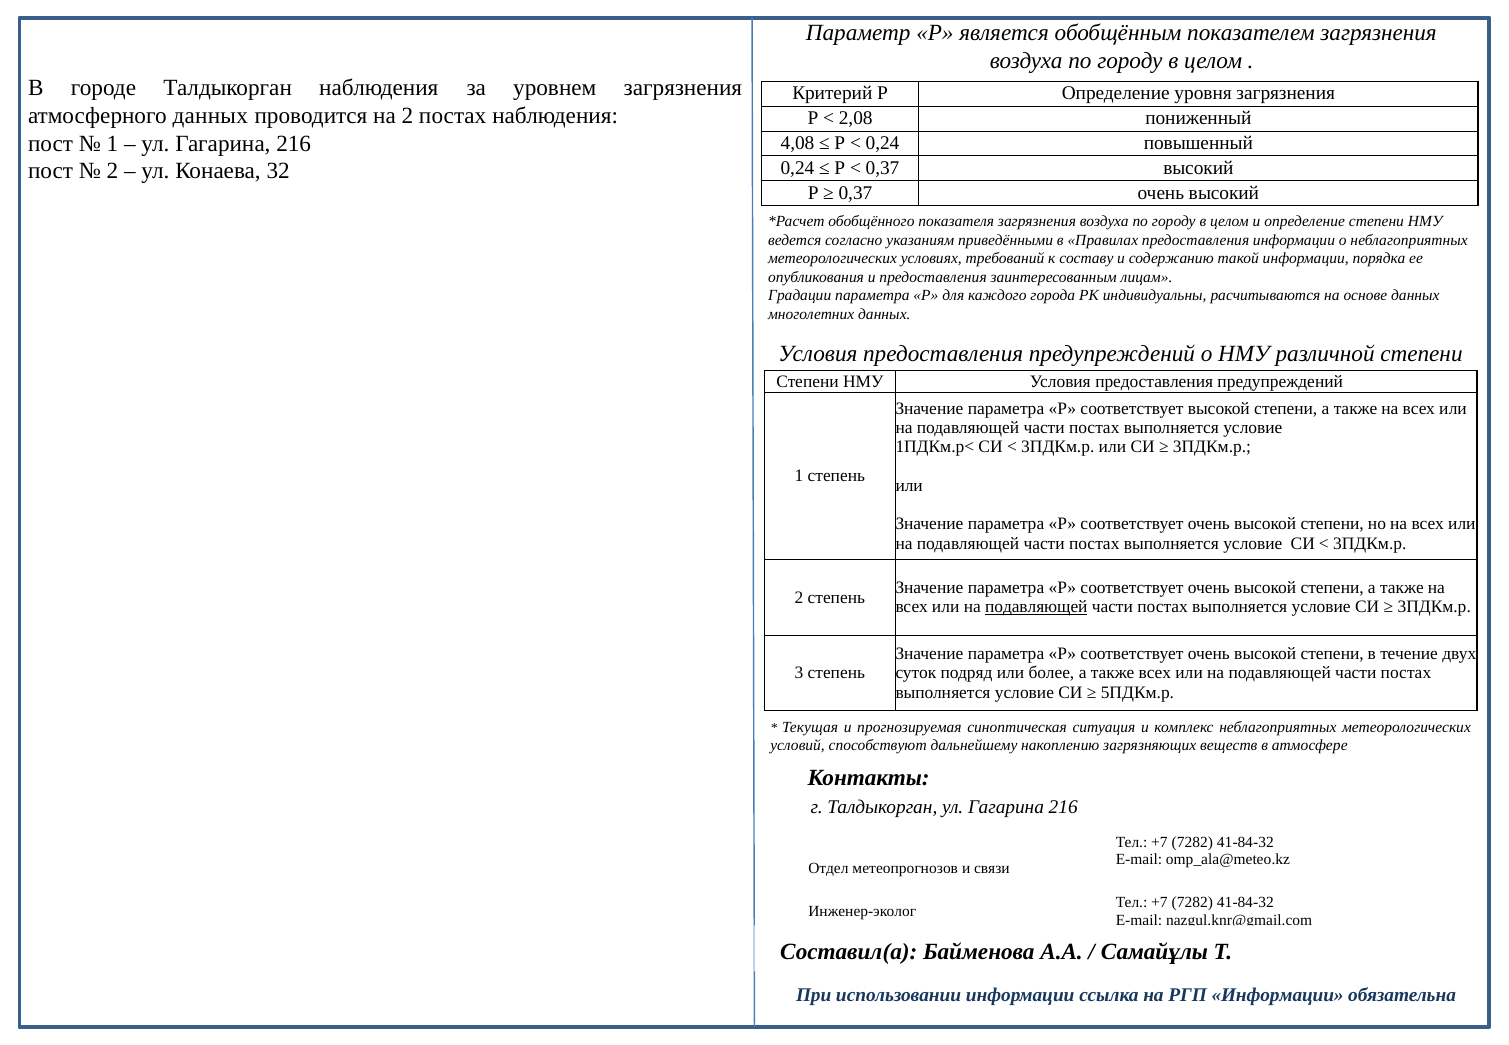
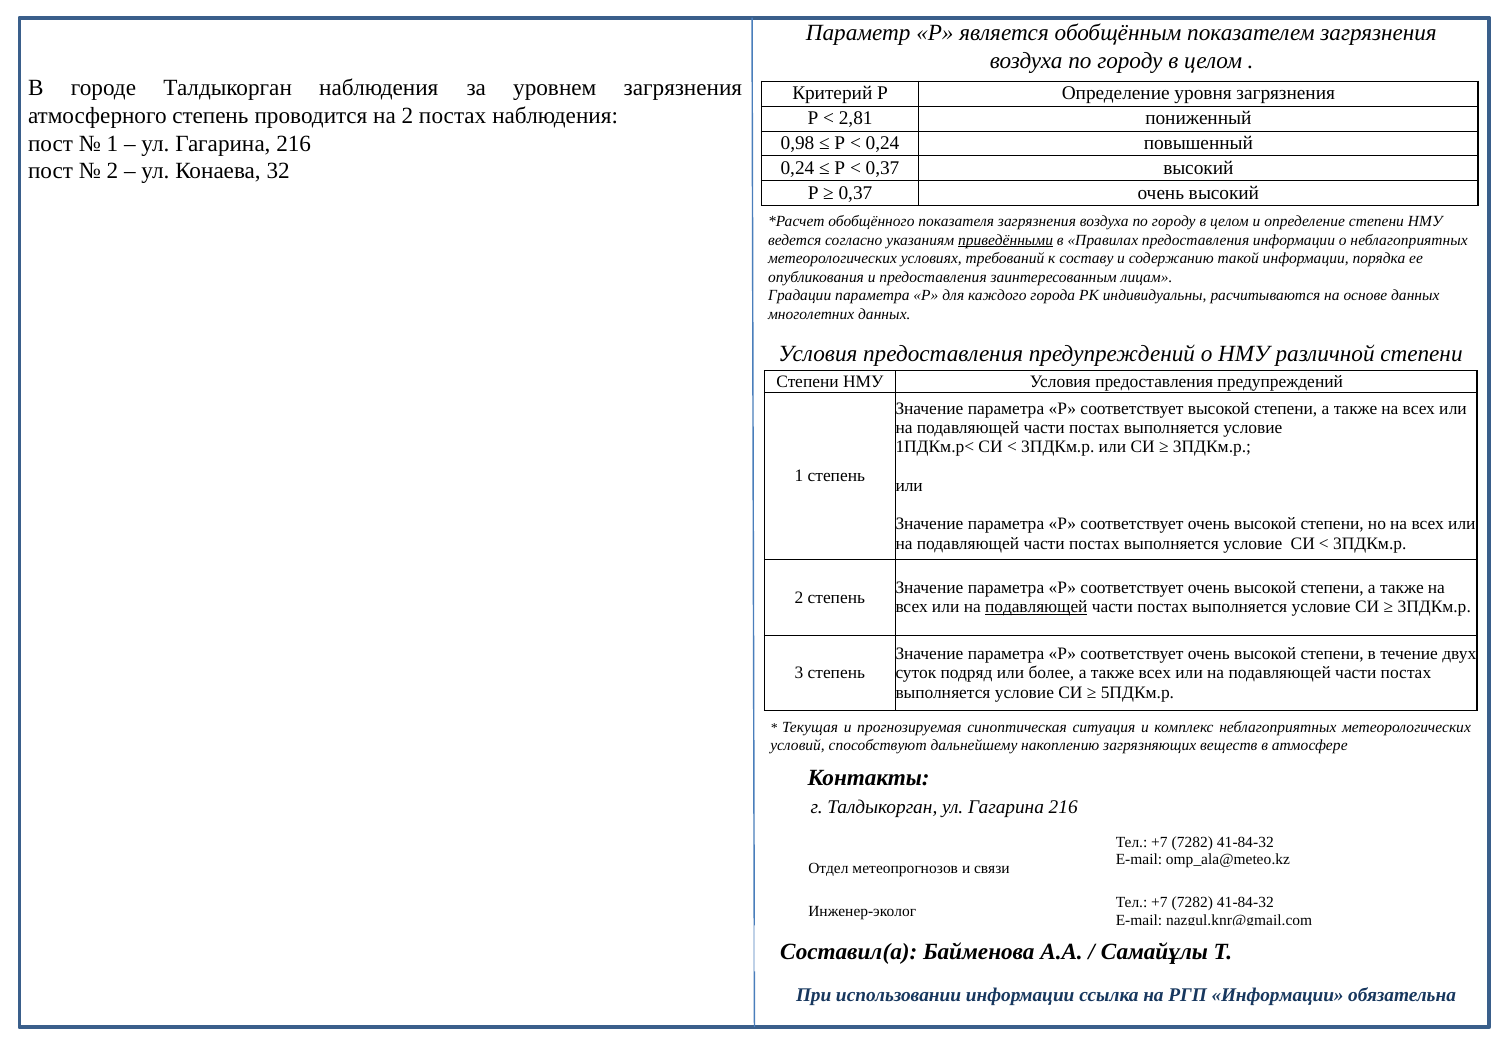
атмосферного данных: данных -> степень
2,08: 2,08 -> 2,81
4,08: 4,08 -> 0,98
приведёнными underline: none -> present
